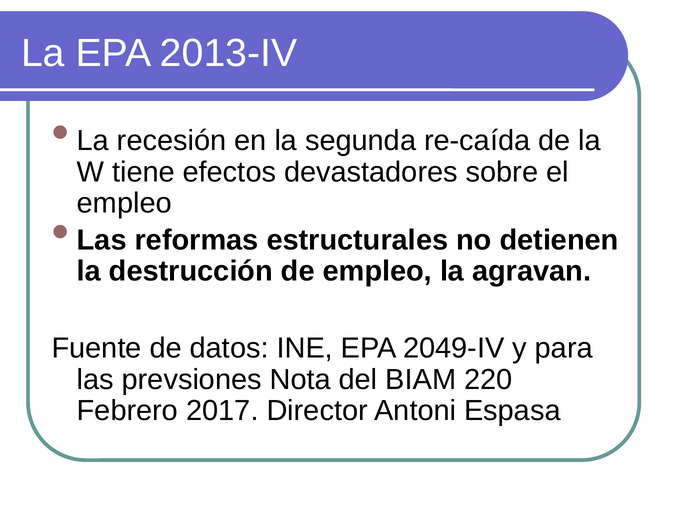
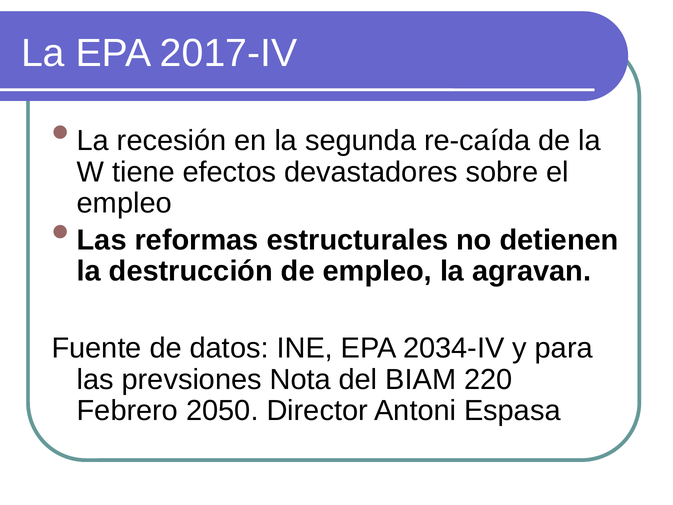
2013-IV: 2013-IV -> 2017-IV
2049-IV: 2049-IV -> 2034-IV
2017: 2017 -> 2050
